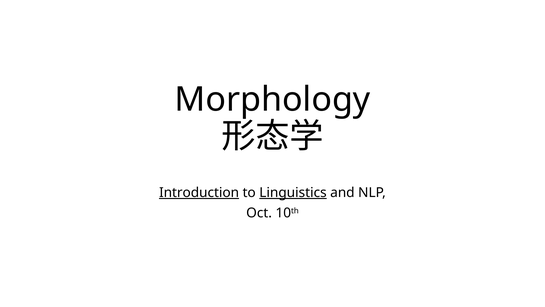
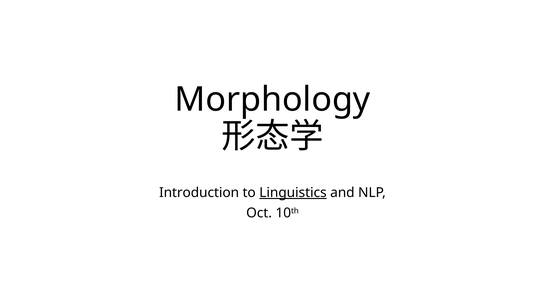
Introduction underline: present -> none
